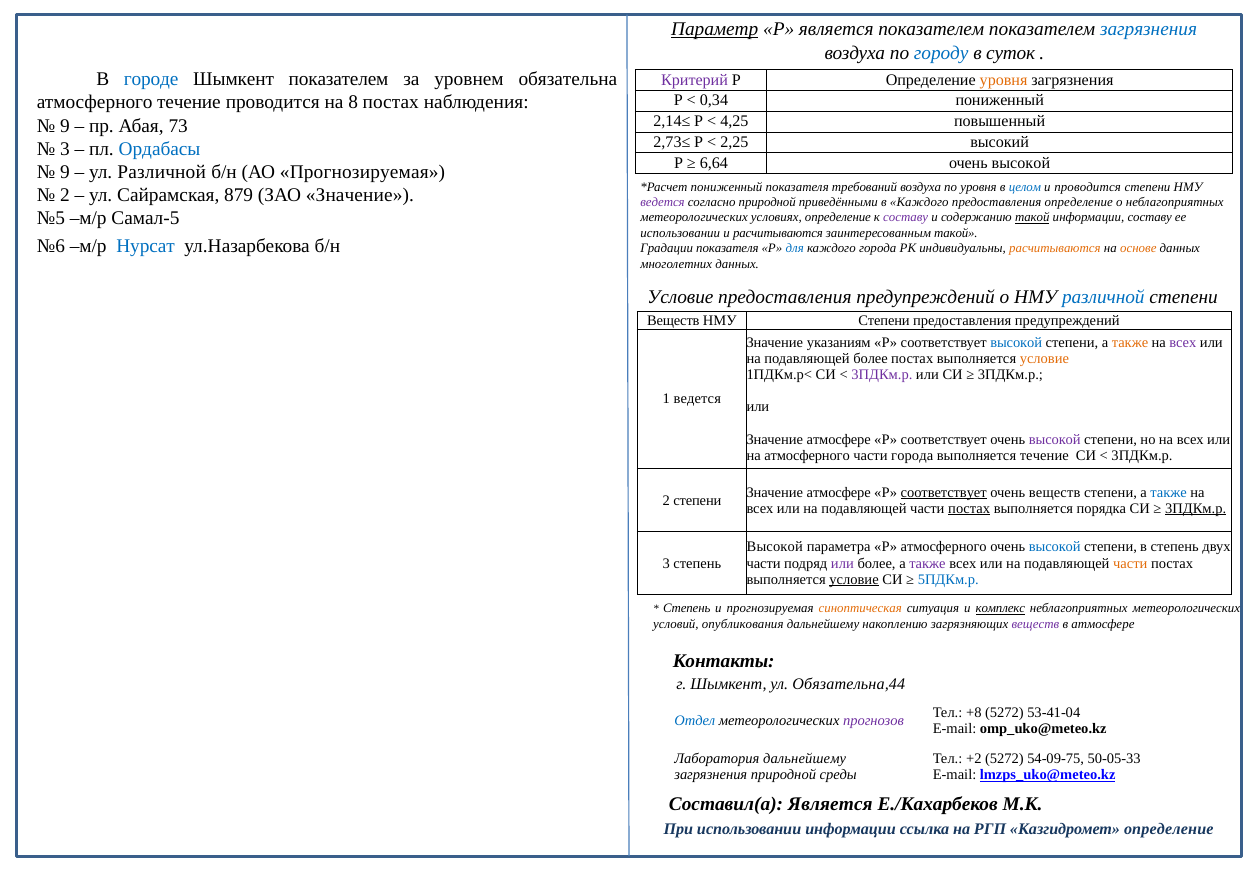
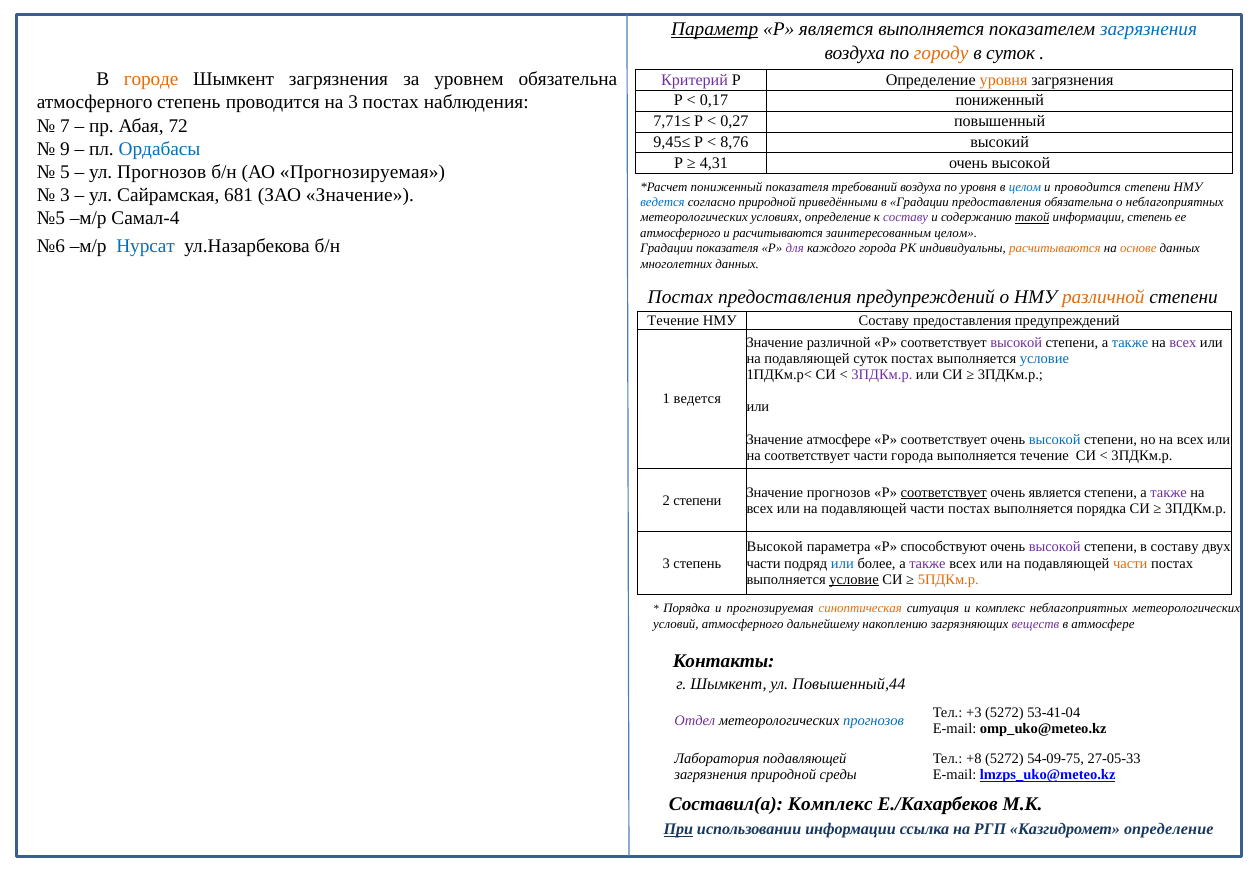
является показателем: показателем -> выполняется
городу colour: blue -> orange
городе colour: blue -> orange
Шымкент показателем: показателем -> загрязнения
0,34: 0,34 -> 0,17
атмосферного течение: течение -> степень
на 8: 8 -> 3
2,14≤: 2,14≤ -> 7,71≤
4,25: 4,25 -> 0,27
9 at (65, 126): 9 -> 7
73: 73 -> 72
2,73≤: 2,73≤ -> 9,45≤
2,25: 2,25 -> 8,76
3 at (65, 149): 3 -> 9
6,64: 6,64 -> 4,31
9 at (65, 172): 9 -> 5
ул Различной: Различной -> Прогнозов
2 at (65, 195): 2 -> 3
879: 879 -> 681
ведется at (663, 202) colour: purple -> blue
в Каждого: Каждого -> Градации
предоставления определение: определение -> обязательна
Самал-5: Самал-5 -> Самал-4
информации составу: составу -> степень
использовании at (680, 233): использовании -> атмосферного
заинтересованным такой: такой -> целом
для colour: blue -> purple
Условие at (680, 297): Условие -> Постах
различной at (1103, 297) colour: blue -> orange
Веществ at (673, 320): Веществ -> Течение
НМУ Степени: Степени -> Составу
Значение указаниям: указаниям -> различной
высокой at (1016, 343) colour: blue -> purple
также at (1130, 343) colour: orange -> blue
подавляющей более: более -> суток
условие at (1044, 359) colour: orange -> blue
высокой at (1055, 439) colour: purple -> blue
на атмосферного: атмосферного -> соответствует
атмосфере at (839, 492): атмосфере -> прогнозов
очень веществ: веществ -> является
также at (1169, 492) colour: blue -> purple
постах at (969, 508) underline: present -> none
3ПДКм.р at (1196, 508) underline: present -> none
Р атмосферного: атмосферного -> способствуют
высокой at (1055, 547) colour: blue -> purple
в степень: степень -> составу
или at (842, 563) colour: purple -> blue
5ПДКм.р colour: blue -> orange
Степень at (687, 608): Степень -> Порядка
комплекс at (1000, 608) underline: present -> none
условий опубликования: опубликования -> атмосферного
Обязательна,44: Обязательна,44 -> Повышенный,44
+8: +8 -> +3
Отдел colour: blue -> purple
прогнозов at (873, 720) colour: purple -> blue
Лаборатория дальнейшему: дальнейшему -> подавляющей
+2: +2 -> +8
50-05-33: 50-05-33 -> 27-05-33
Составил(а Является: Является -> Комплекс
При underline: none -> present
